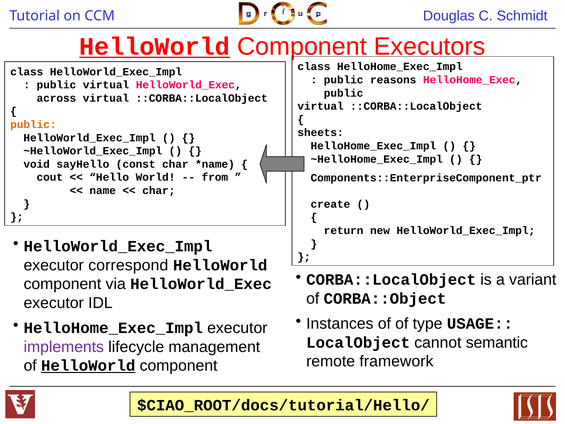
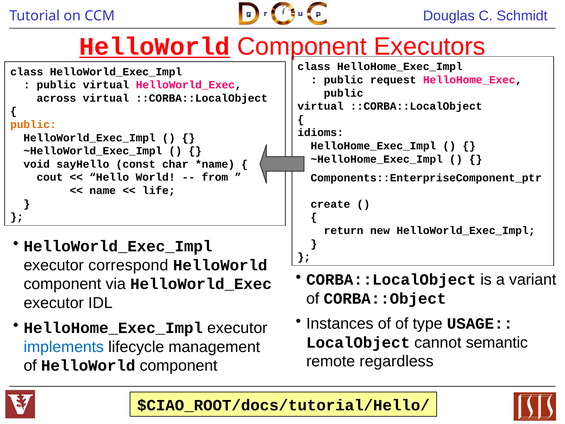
reasons: reasons -> request
sheets: sheets -> idioms
char at (159, 190): char -> life
implements colour: purple -> blue
framework: framework -> regardless
HelloWorld at (88, 365) underline: present -> none
